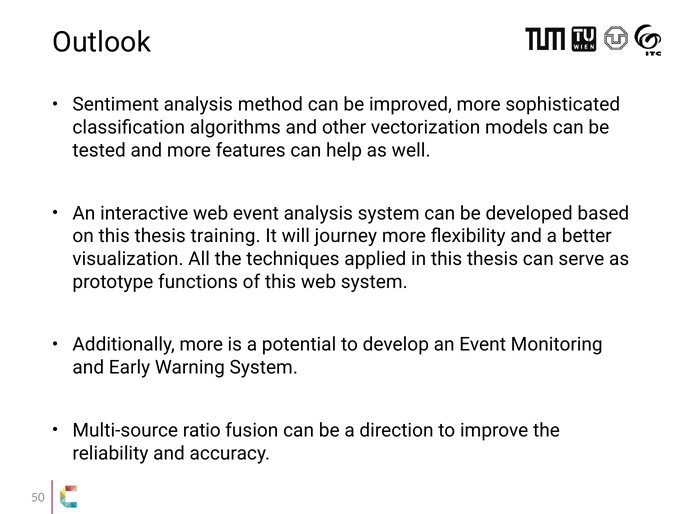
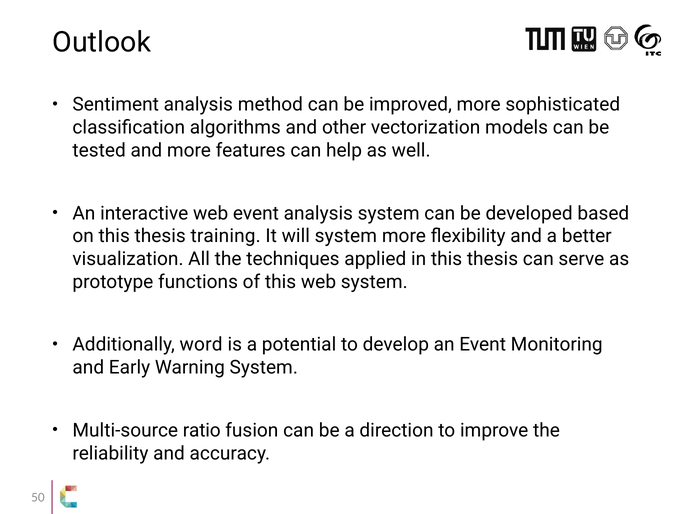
will journey: journey -> system
Additionally more: more -> word
